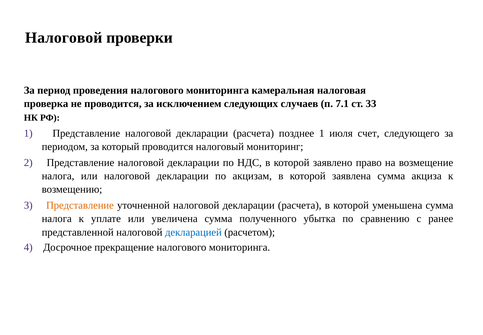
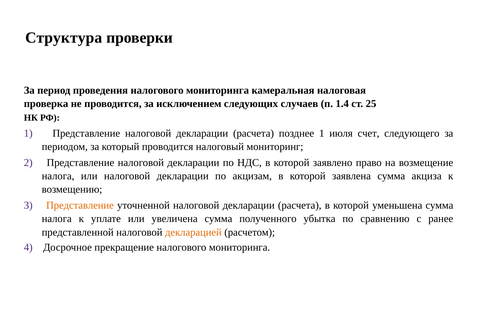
Налоговой at (64, 38): Налоговой -> Структура
7.1: 7.1 -> 1.4
33: 33 -> 25
декларацией colour: blue -> orange
